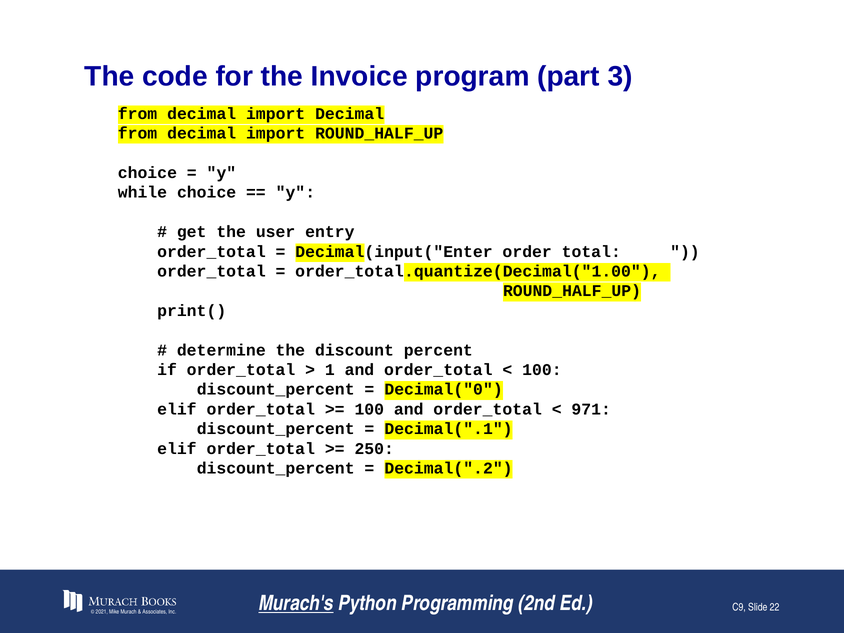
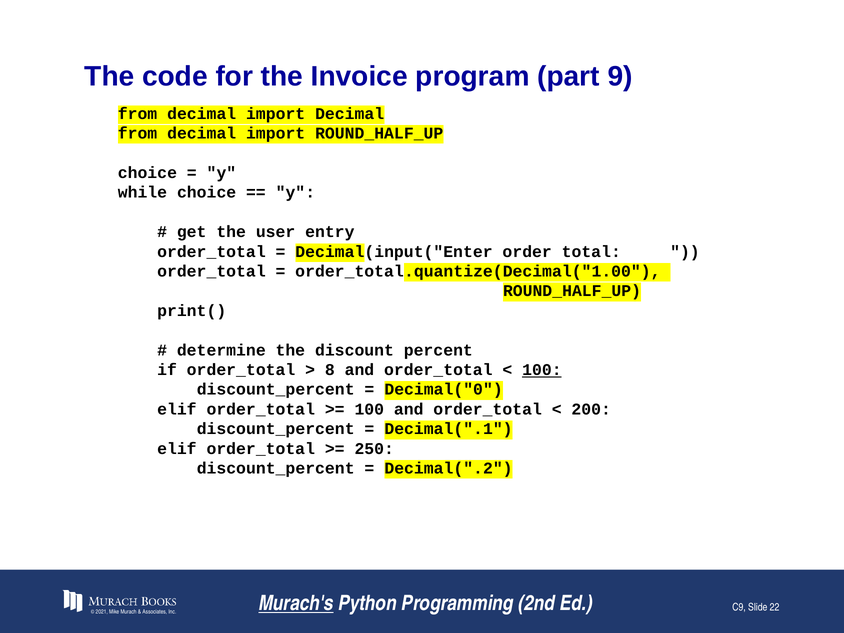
3: 3 -> 9
1: 1 -> 8
100 at (542, 370) underline: none -> present
971: 971 -> 200
